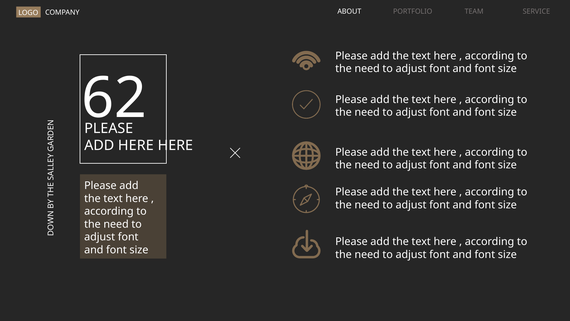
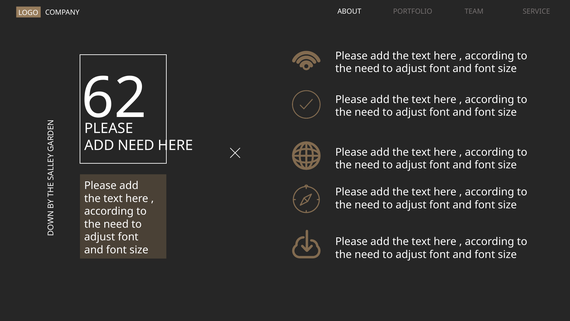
ADD HERE: HERE -> NEED
